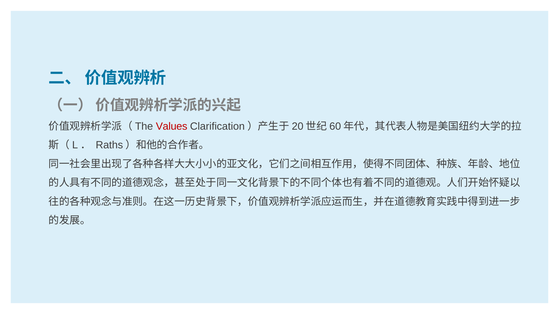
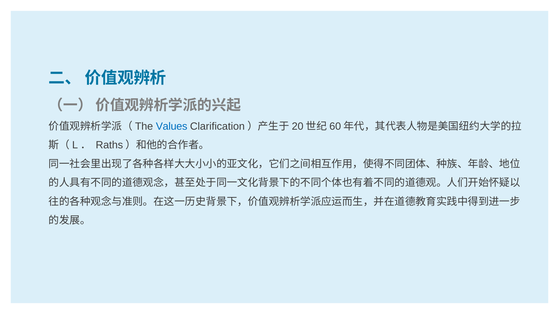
Values colour: red -> blue
